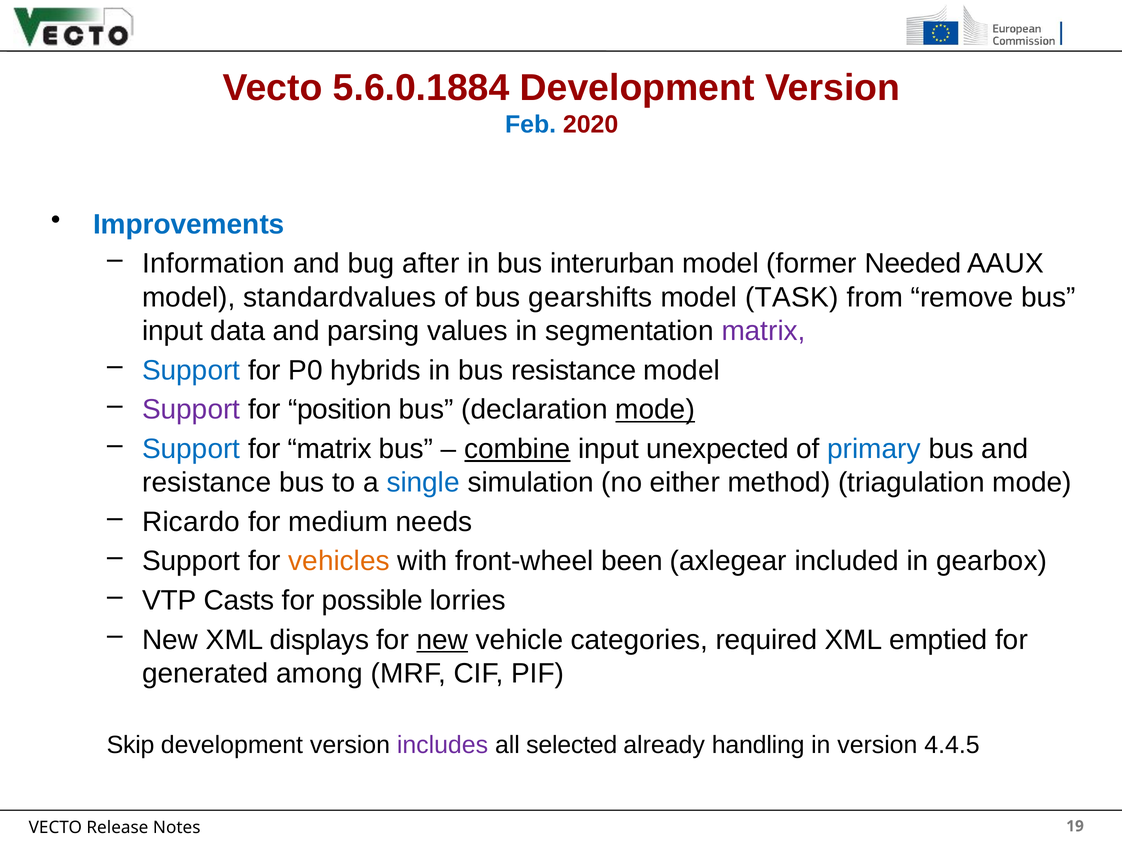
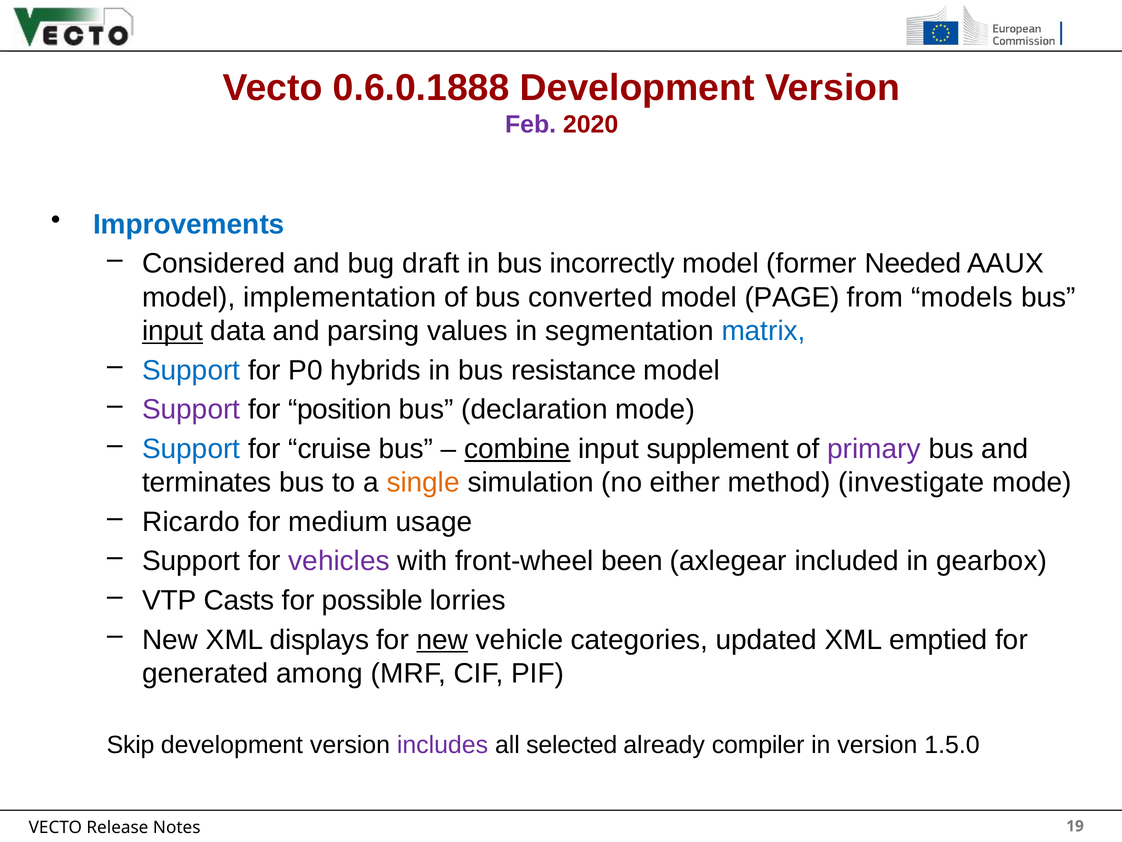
5.6.0.1884: 5.6.0.1884 -> 0.6.0.1888
Feb colour: blue -> purple
Information: Information -> Considered
after: after -> draft
interurban: interurban -> incorrectly
standardvalues: standardvalues -> implementation
gearshifts: gearshifts -> converted
TASK: TASK -> PAGE
remove: remove -> models
input at (172, 331) underline: none -> present
matrix at (764, 331) colour: purple -> blue
mode at (655, 409) underline: present -> none
for matrix: matrix -> cruise
unexpected: unexpected -> supplement
primary colour: blue -> purple
resistance at (207, 482): resistance -> terminates
single colour: blue -> orange
triagulation: triagulation -> investigate
needs: needs -> usage
vehicles colour: orange -> purple
required: required -> updated
handling: handling -> compiler
4.4.5: 4.4.5 -> 1.5.0
